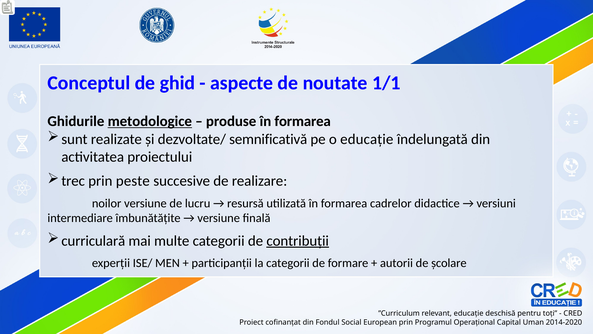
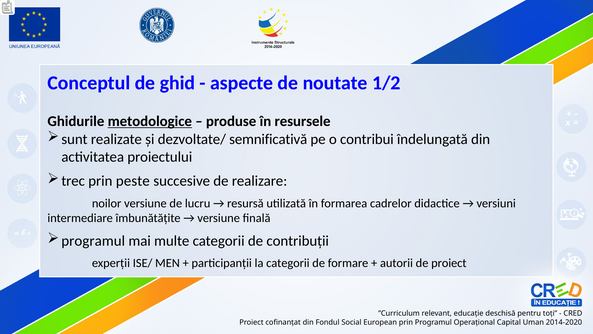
1/1: 1/1 -> 1/2
produse în formarea: formarea -> resursele
o educație: educație -> contribui
curriculară at (93, 241): curriculară -> programul
contribuții underline: present -> none
de școlare: școlare -> proiect
